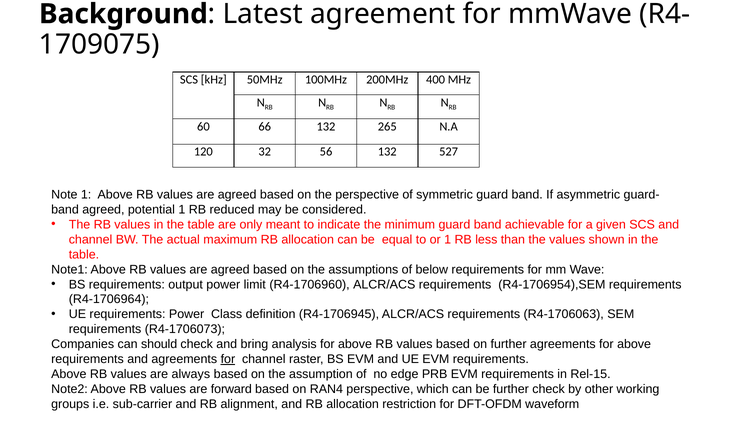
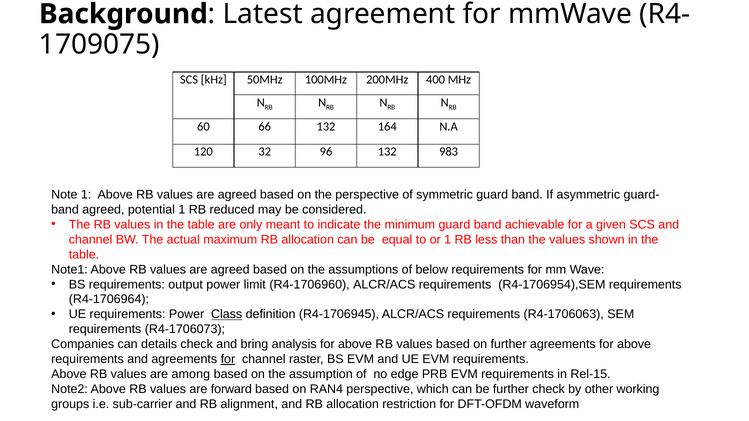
265: 265 -> 164
56: 56 -> 96
527: 527 -> 983
Class underline: none -> present
should: should -> details
always: always -> among
